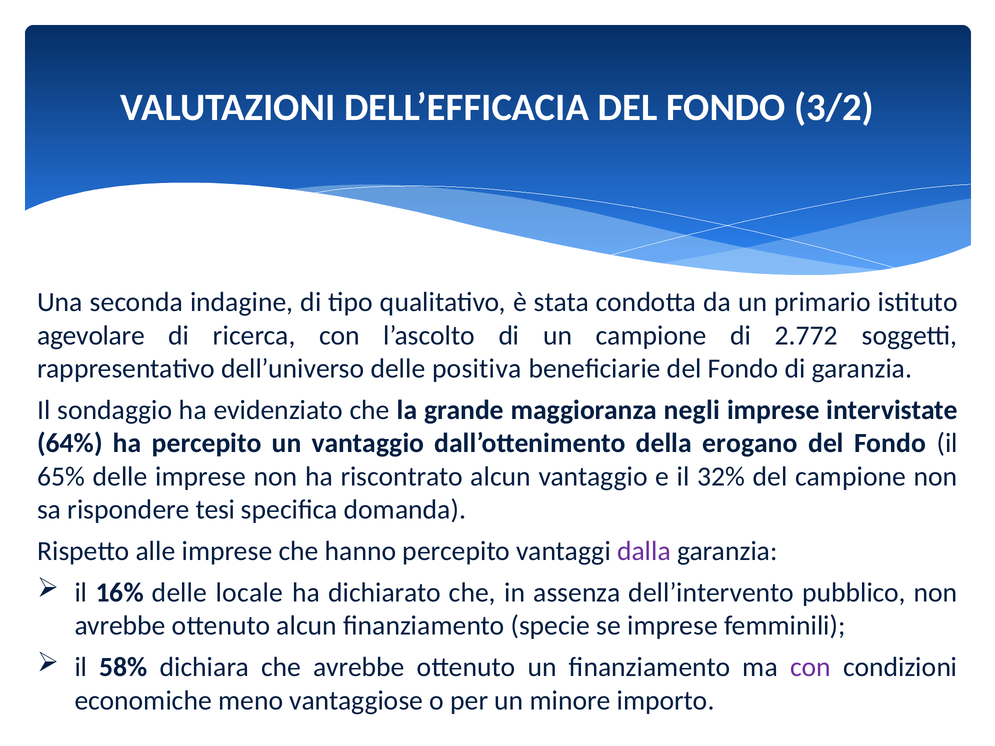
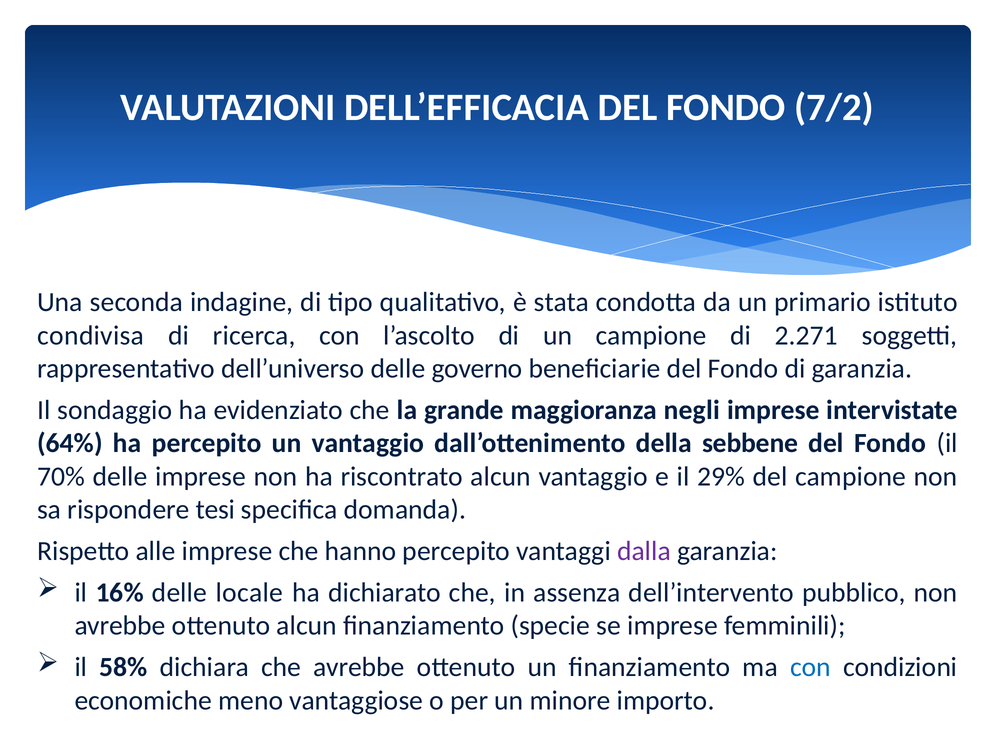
3/2: 3/2 -> 7/2
agevolare: agevolare -> condivisa
2.772: 2.772 -> 2.271
positiva: positiva -> governo
erogano: erogano -> sebbene
65%: 65% -> 70%
32%: 32% -> 29%
con at (810, 667) colour: purple -> blue
